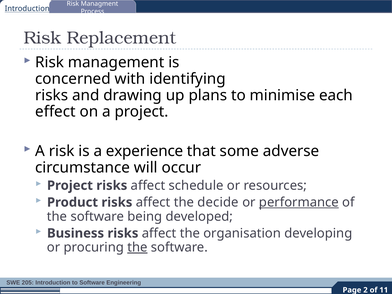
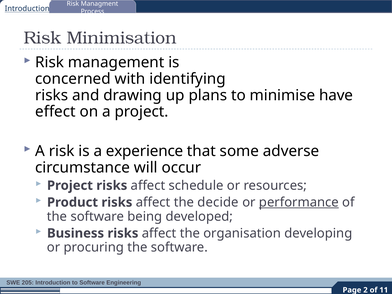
Replacement: Replacement -> Minimisation
each: each -> have
the at (137, 247) underline: present -> none
